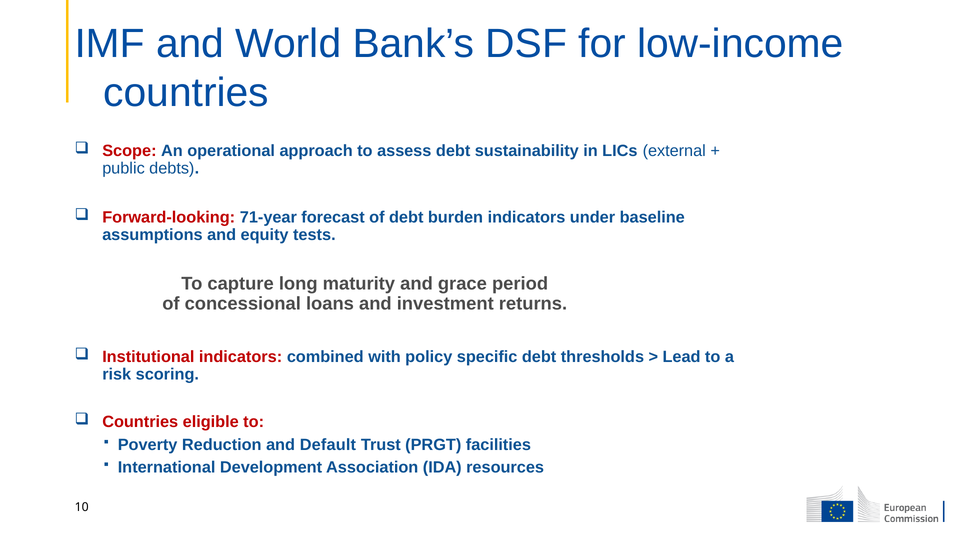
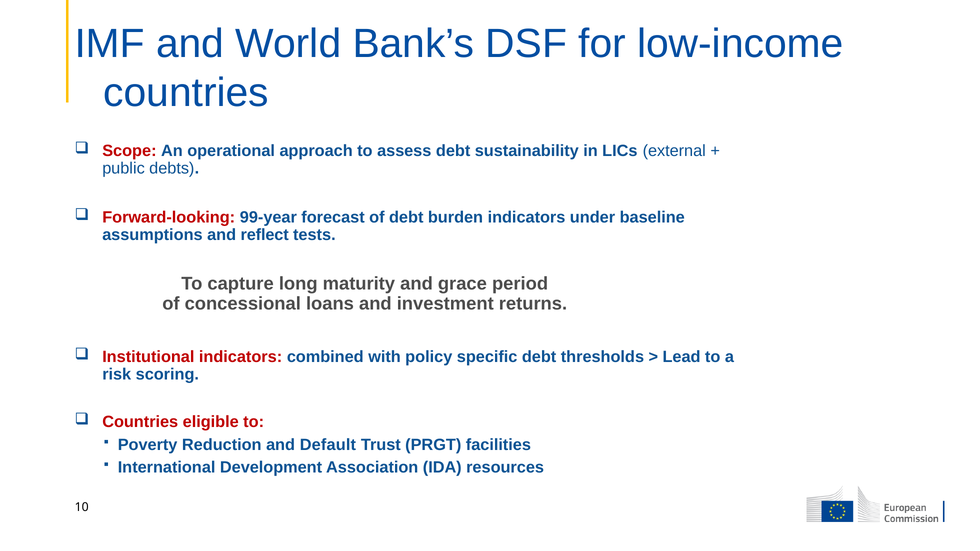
71-year: 71-year -> 99-year
equity: equity -> reflect
